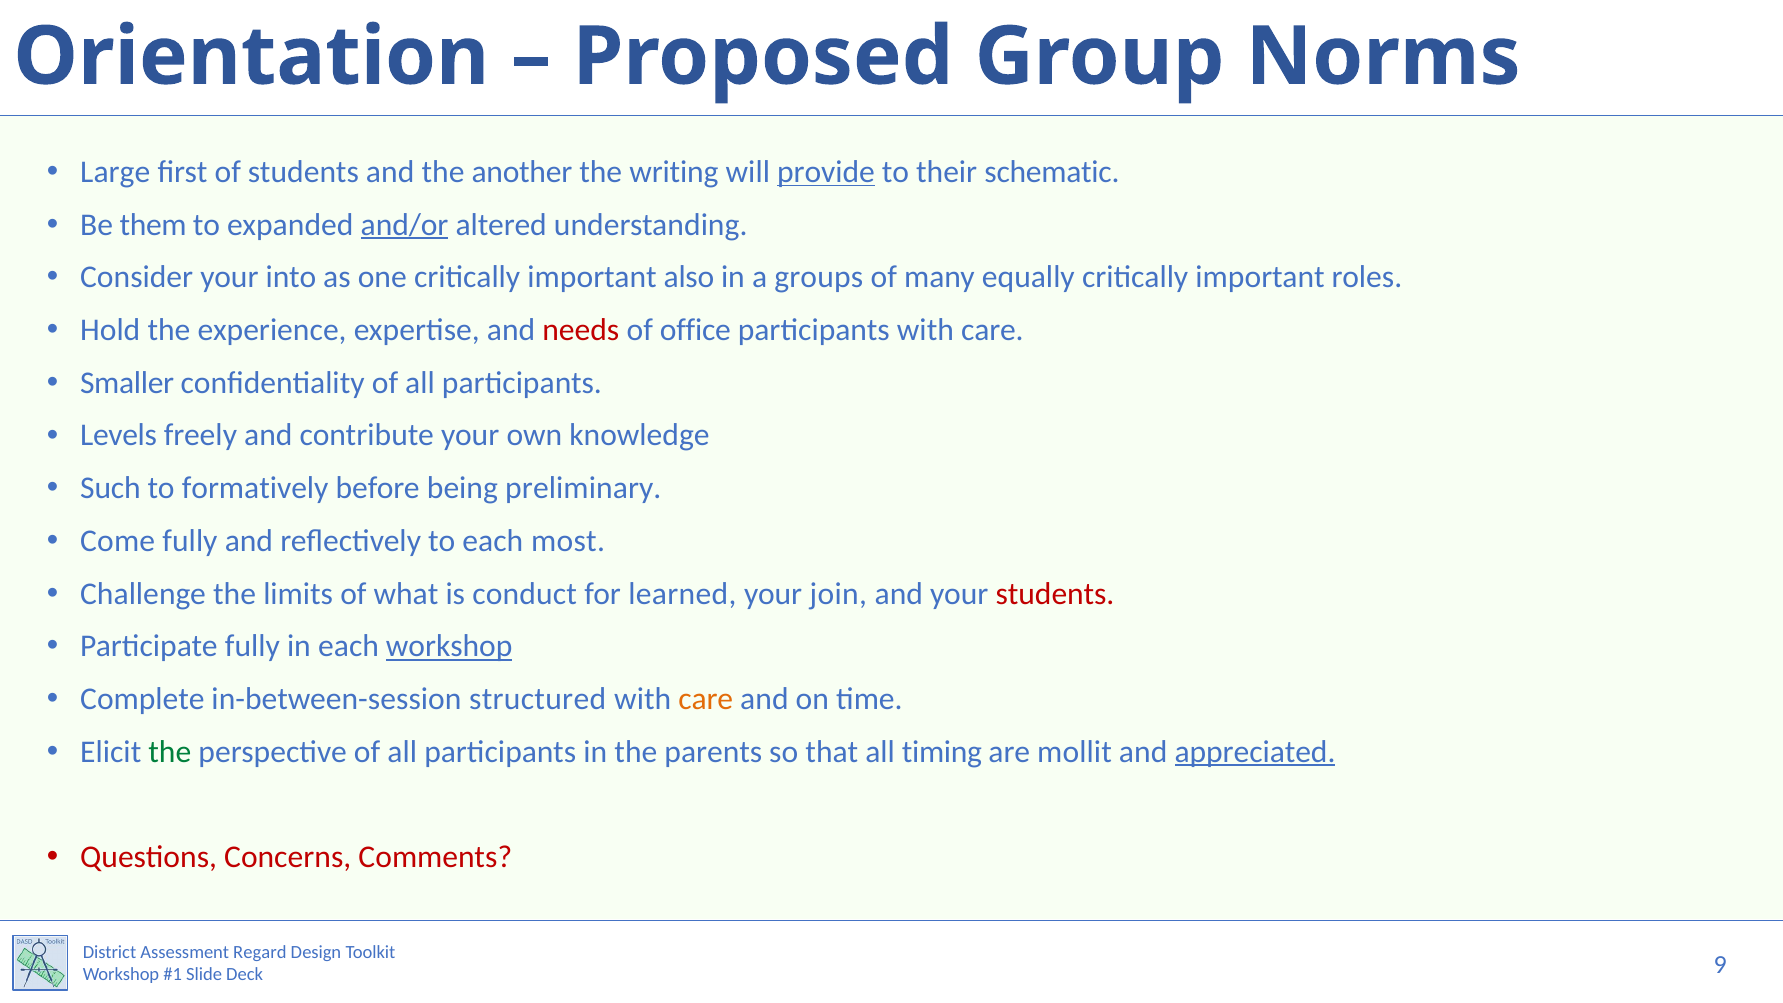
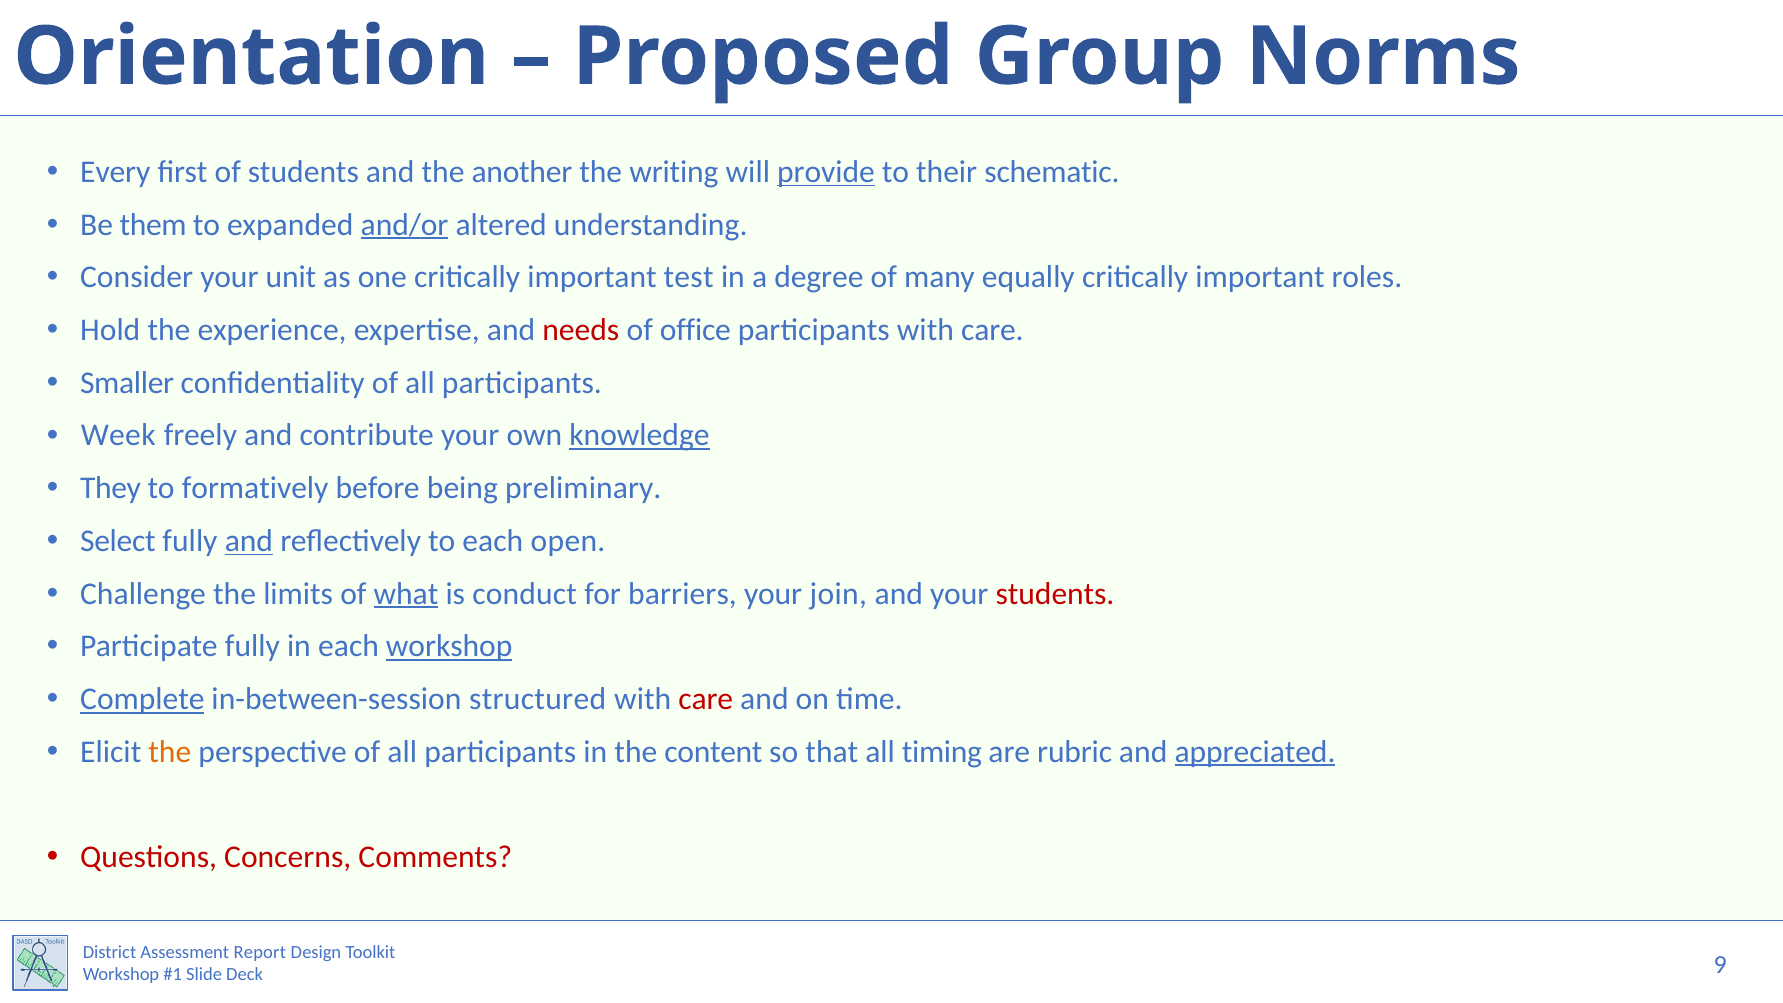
Large: Large -> Every
into: into -> unit
also: also -> test
groups: groups -> degree
Levels: Levels -> Week
knowledge underline: none -> present
Such: Such -> They
Come: Come -> Select
and at (249, 541) underline: none -> present
most: most -> open
what underline: none -> present
learned: learned -> barriers
Complete underline: none -> present
care at (706, 699) colour: orange -> red
the at (170, 752) colour: green -> orange
parents: parents -> content
mollit: mollit -> rubric
Regard: Regard -> Report
